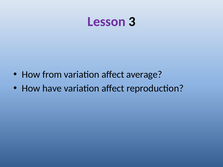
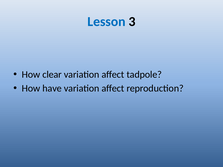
Lesson colour: purple -> blue
from: from -> clear
average: average -> tadpole
